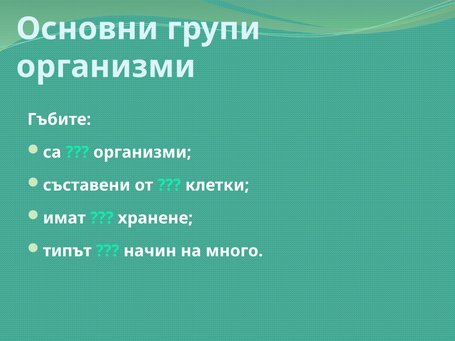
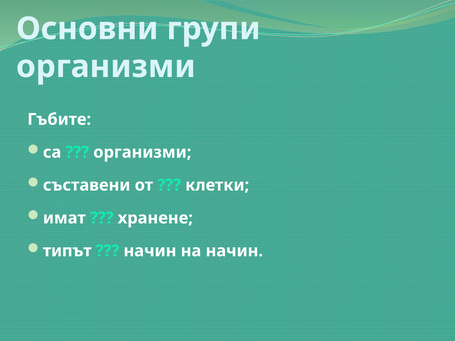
на много: много -> начин
